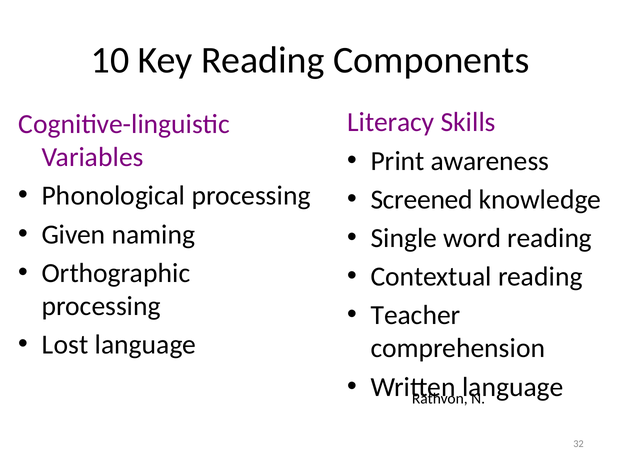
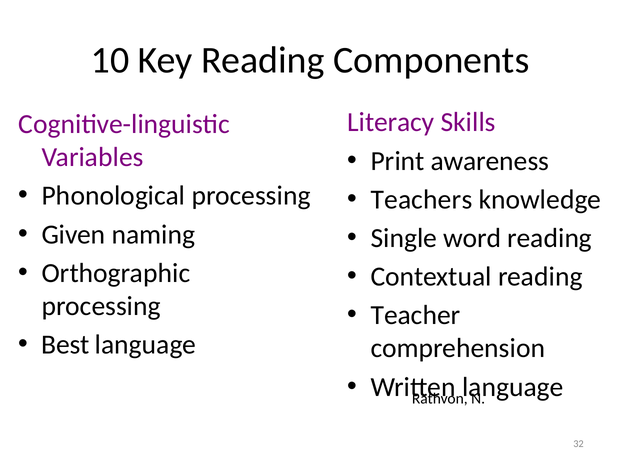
Screened: Screened -> Teachers
Lost: Lost -> Best
